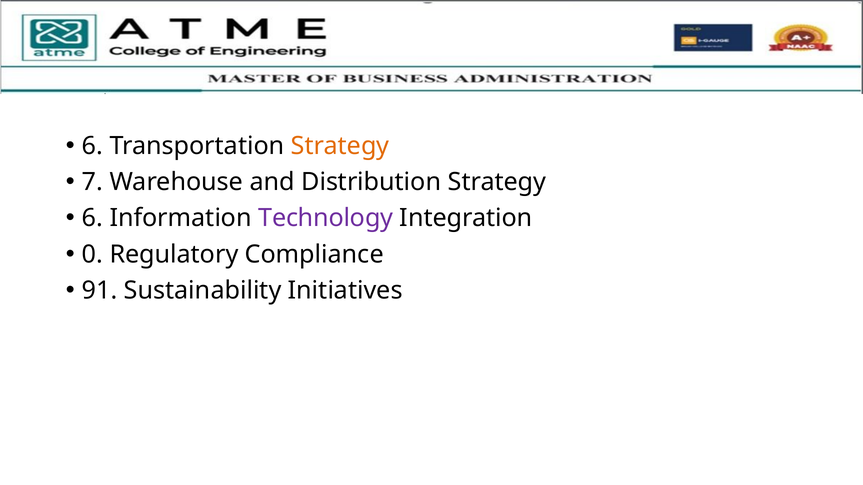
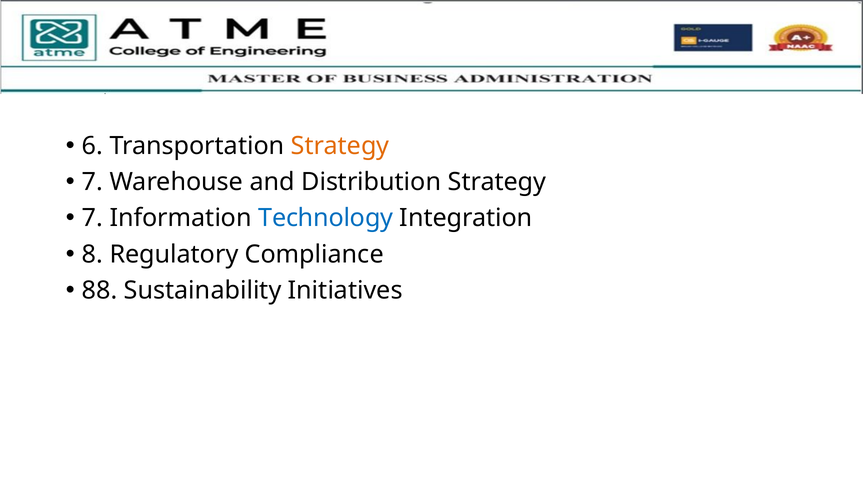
6 at (93, 218): 6 -> 7
Technology colour: purple -> blue
0: 0 -> 8
91: 91 -> 88
